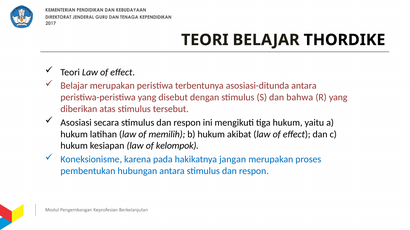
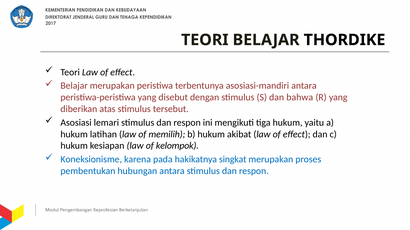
asosiasi-ditunda: asosiasi-ditunda -> asosiasi-mandiri
secara: secara -> lemari
jangan: jangan -> singkat
